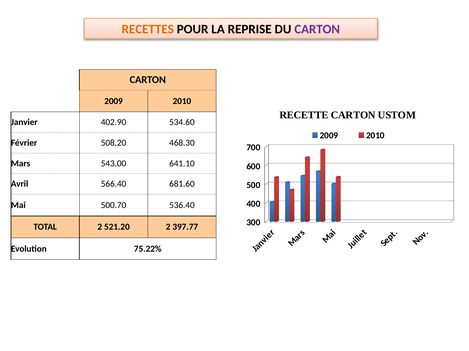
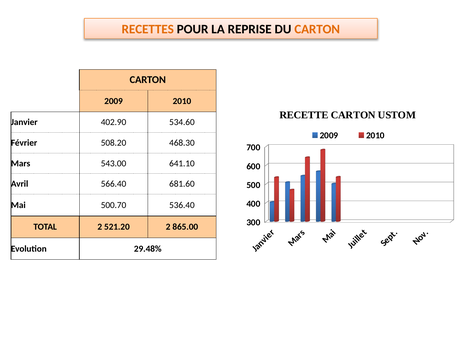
CARTON at (317, 29) colour: purple -> orange
397.77: 397.77 -> 865.00
75.22%: 75.22% -> 29.48%
